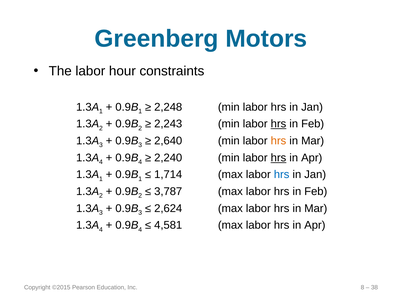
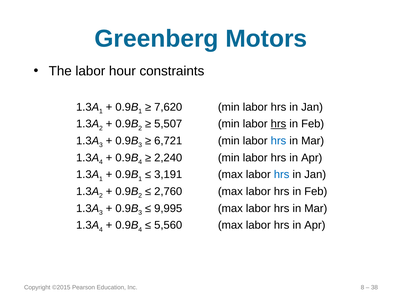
2,248: 2,248 -> 7,620
2,243: 2,243 -> 5,507
2,640: 2,640 -> 6,721
hrs at (278, 141) colour: orange -> blue
hrs at (278, 158) underline: present -> none
1,714: 1,714 -> 3,191
3,787: 3,787 -> 2,760
2,624: 2,624 -> 9,995
4,581: 4,581 -> 5,560
